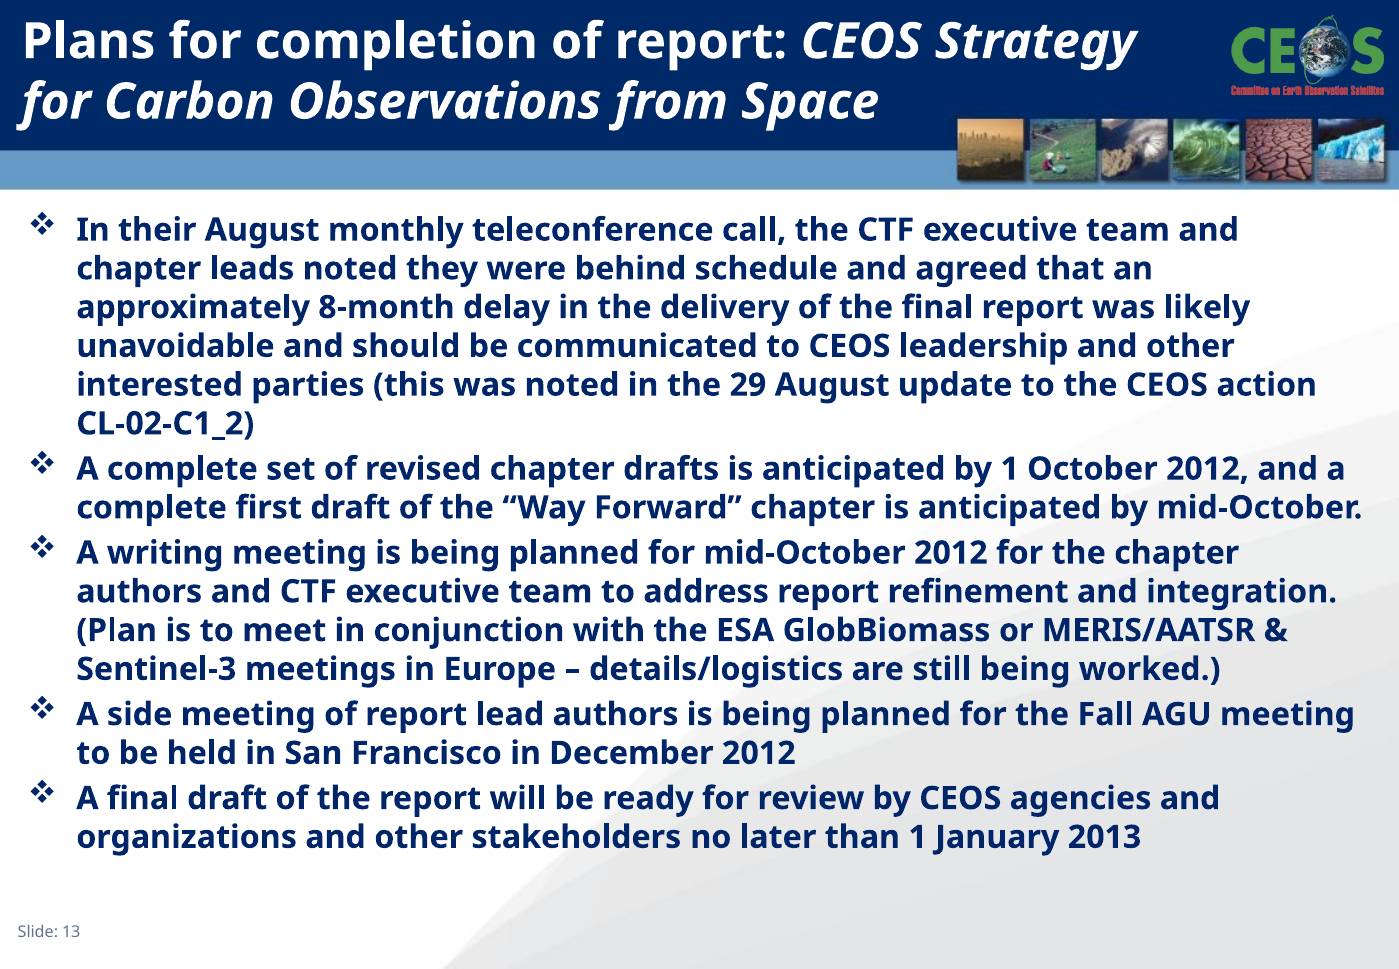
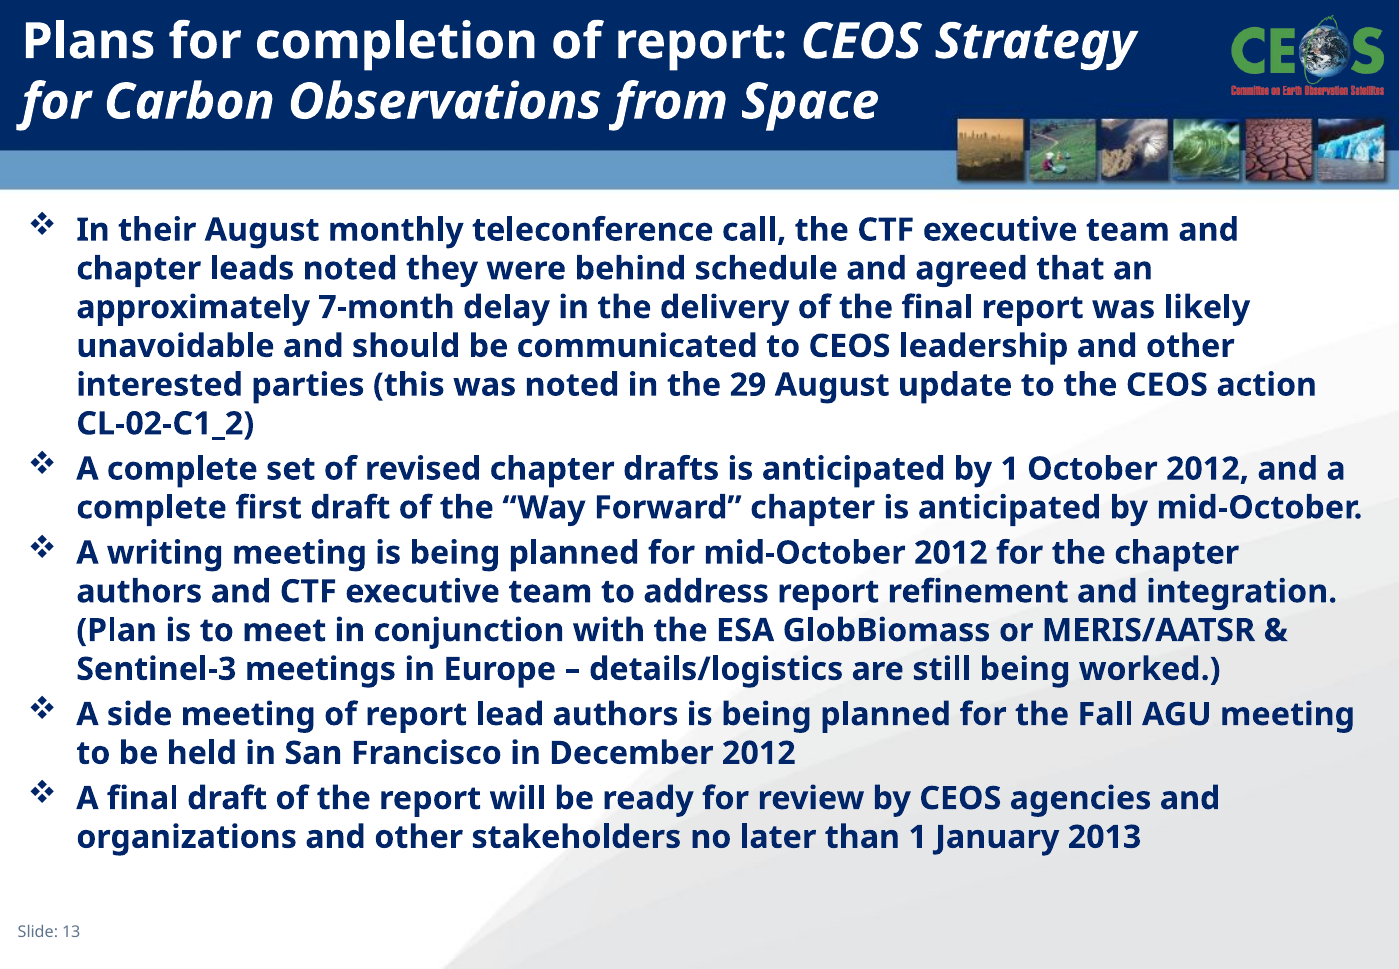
8-month: 8-month -> 7-month
